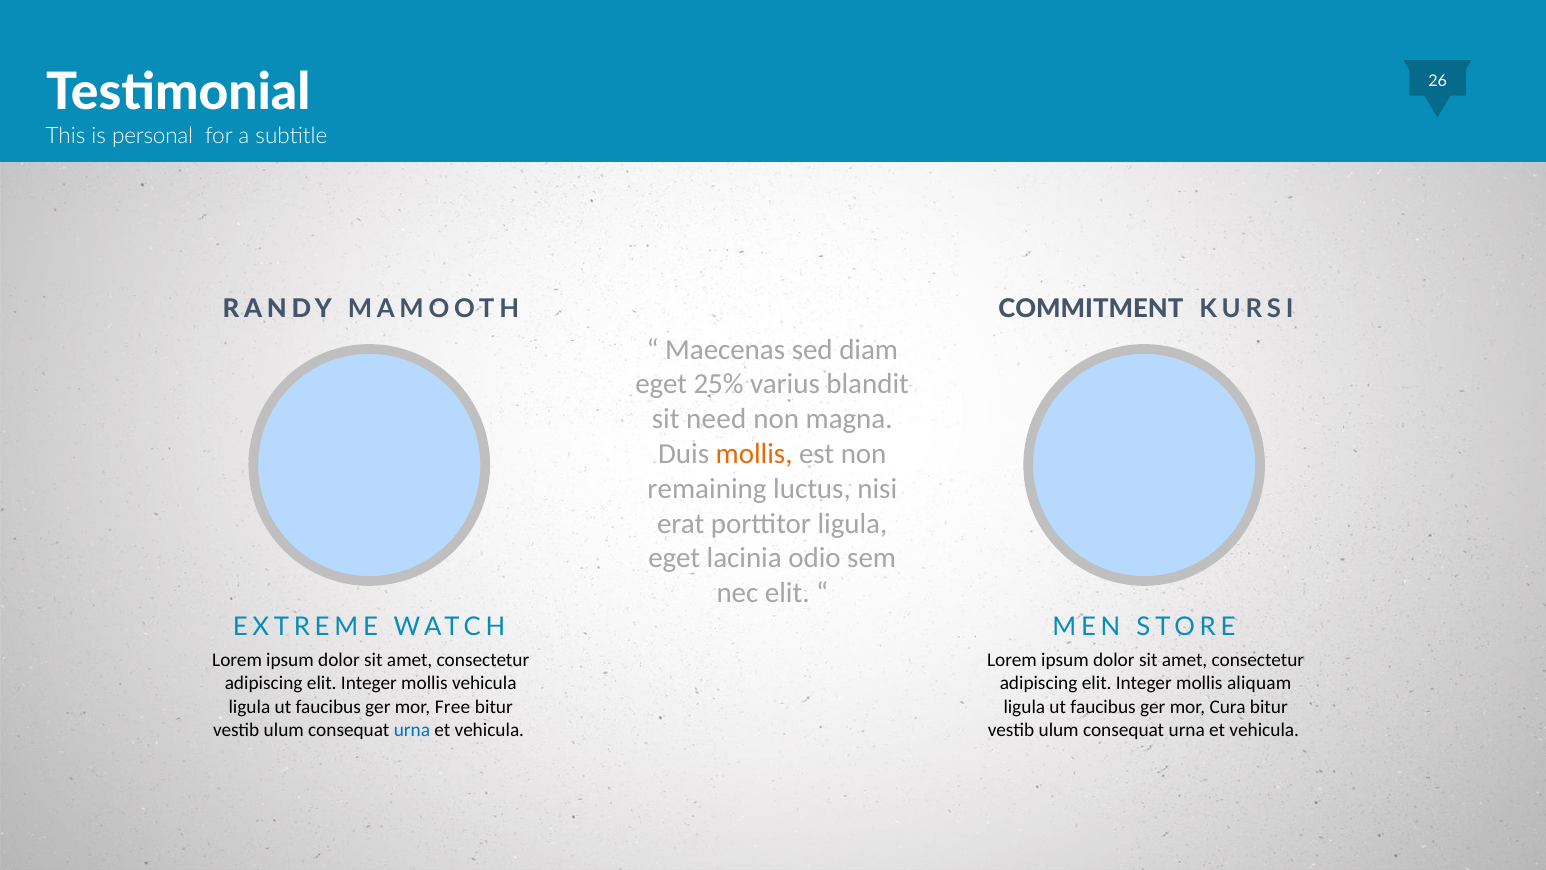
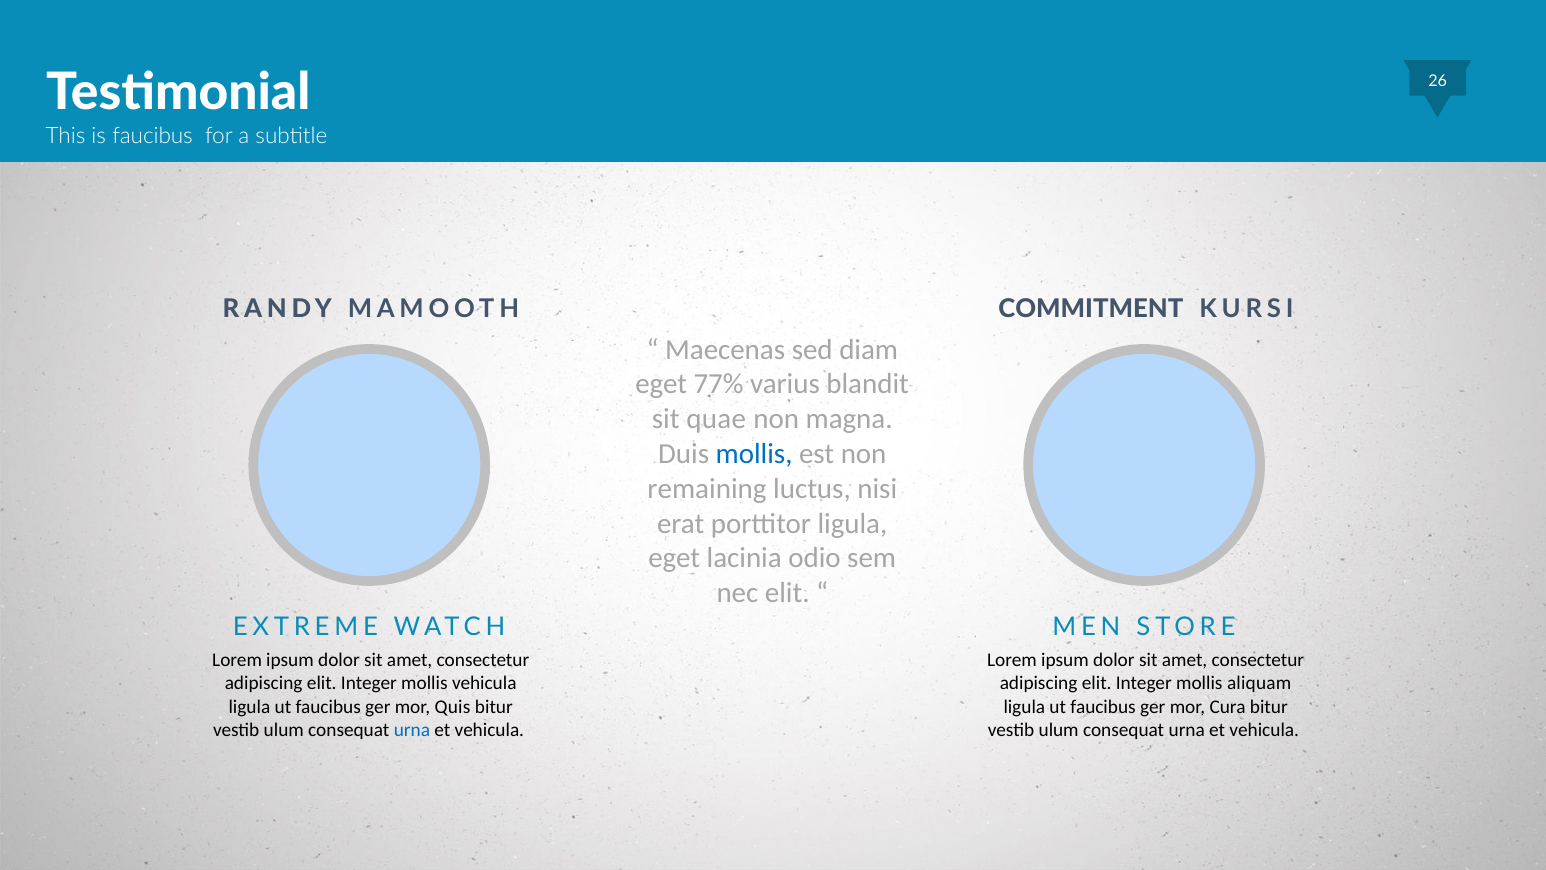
is personal: personal -> faucibus
25%: 25% -> 77%
need: need -> quae
mollis at (754, 454) colour: orange -> blue
Free: Free -> Quis
